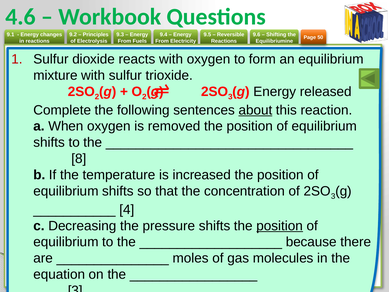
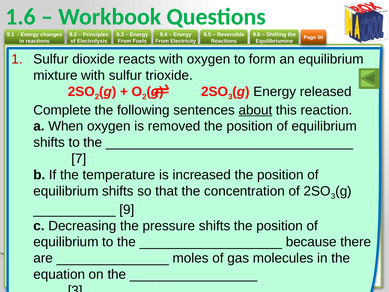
4.6: 4.6 -> 1.6
8: 8 -> 7
4: 4 -> 9
position at (280, 226) underline: present -> none
